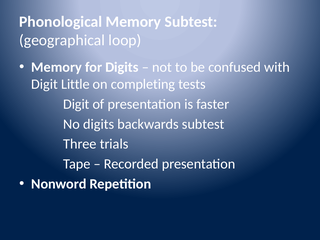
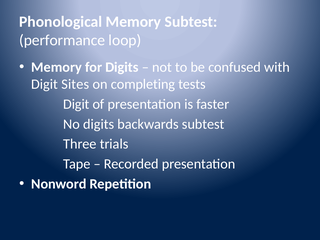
geographical: geographical -> performance
Little: Little -> Sites
